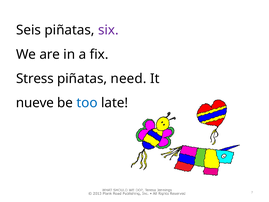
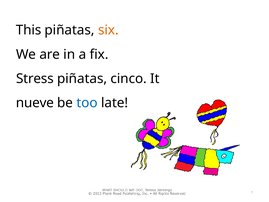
Seis: Seis -> This
six colour: purple -> orange
need: need -> cinco
